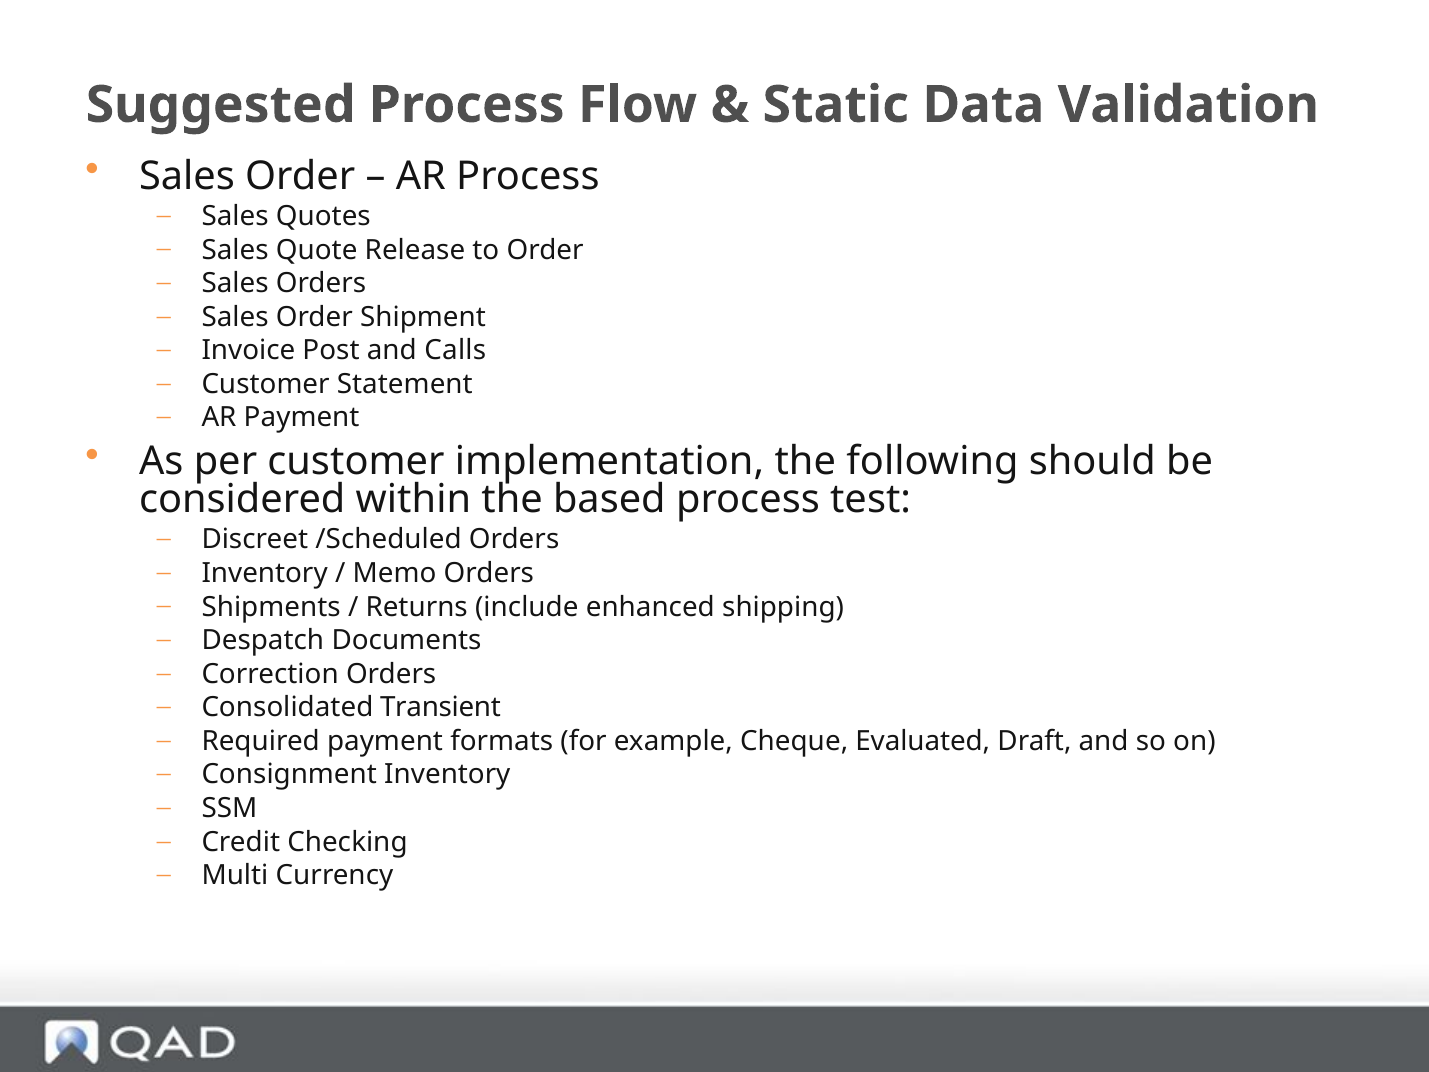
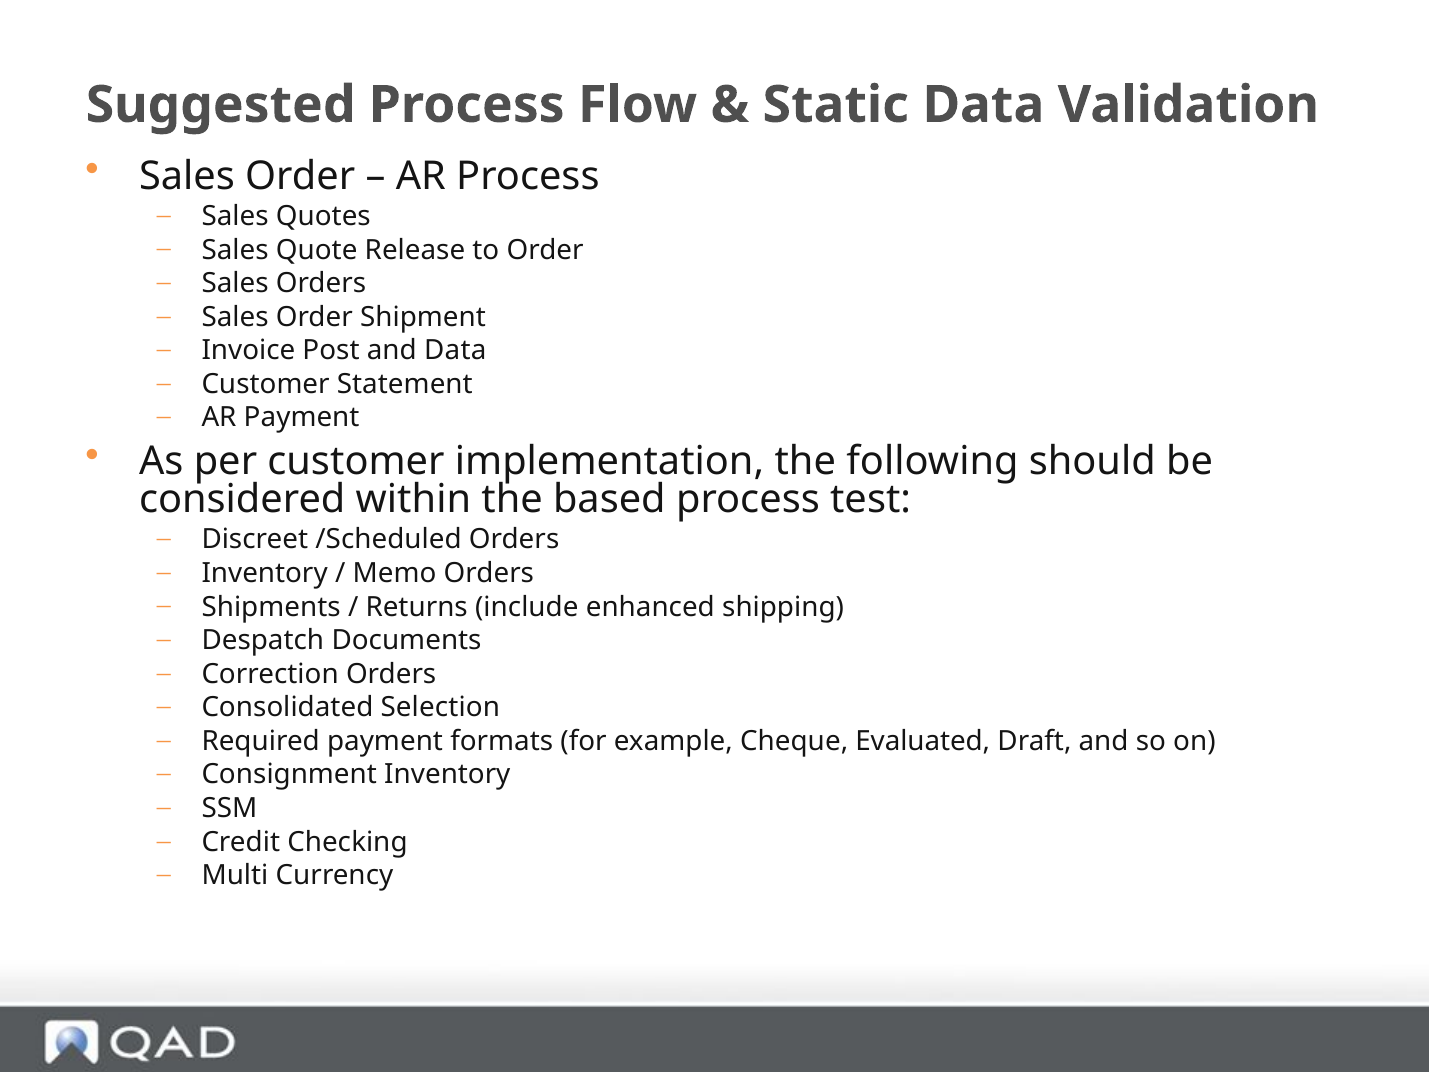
and Calls: Calls -> Data
Transient: Transient -> Selection
